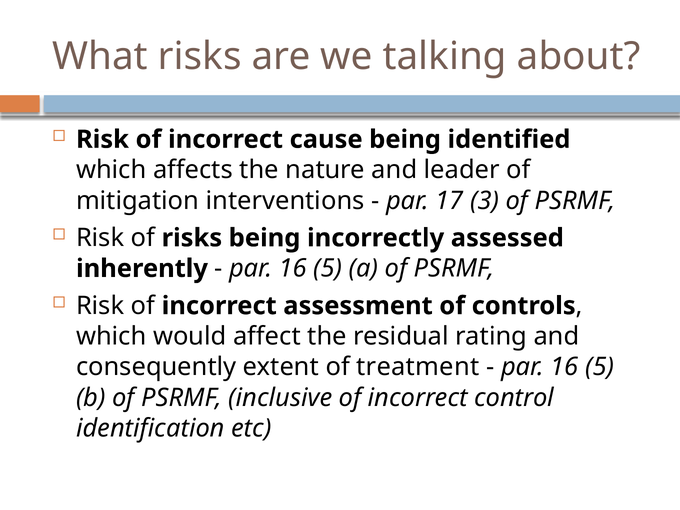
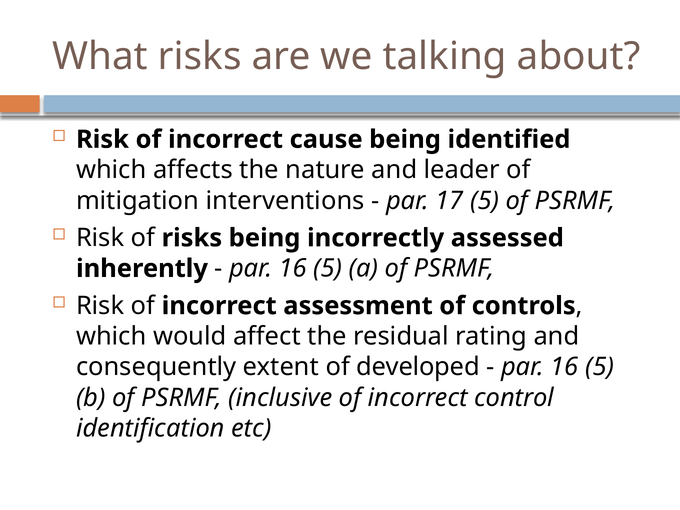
17 3: 3 -> 5
treatment: treatment -> developed
